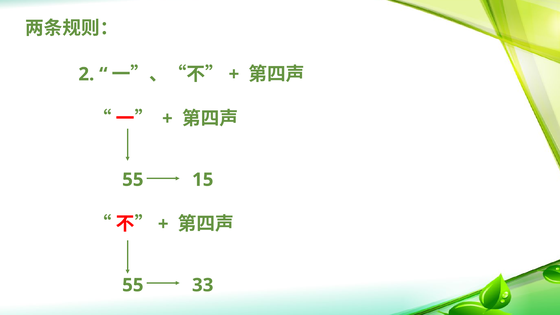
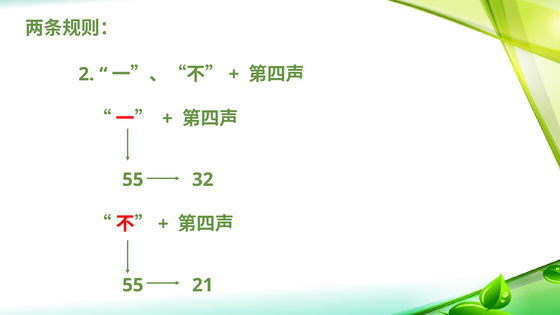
15: 15 -> 32
33: 33 -> 21
